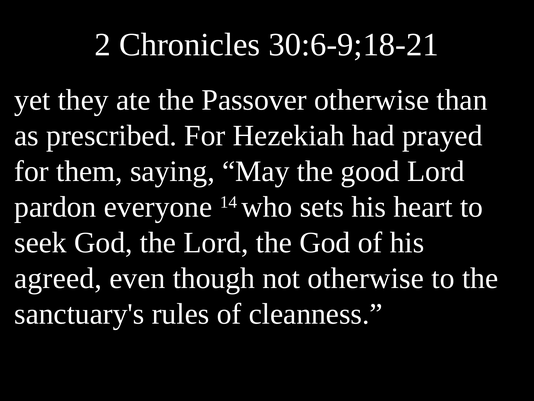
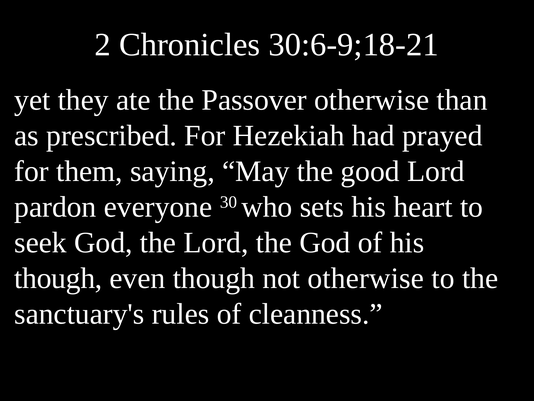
14: 14 -> 30
agreed at (58, 278): agreed -> though
